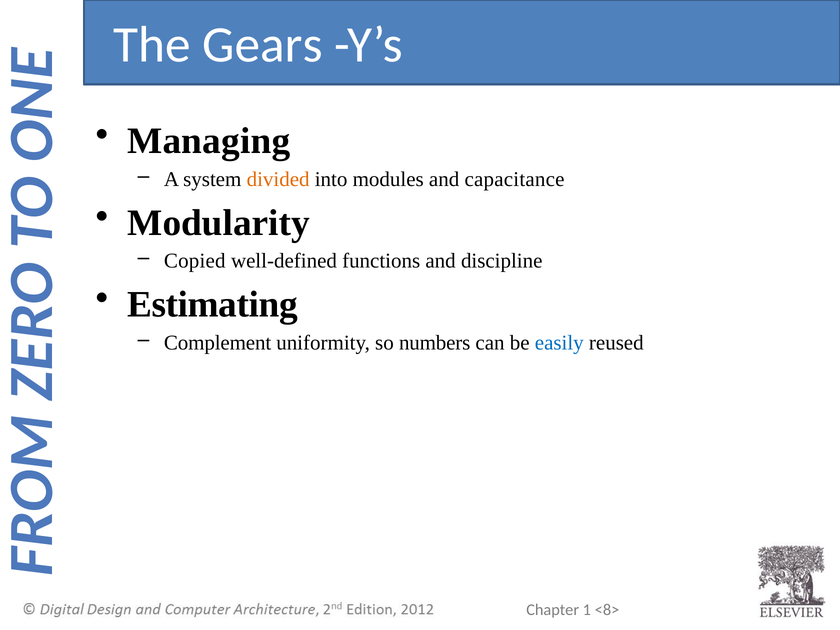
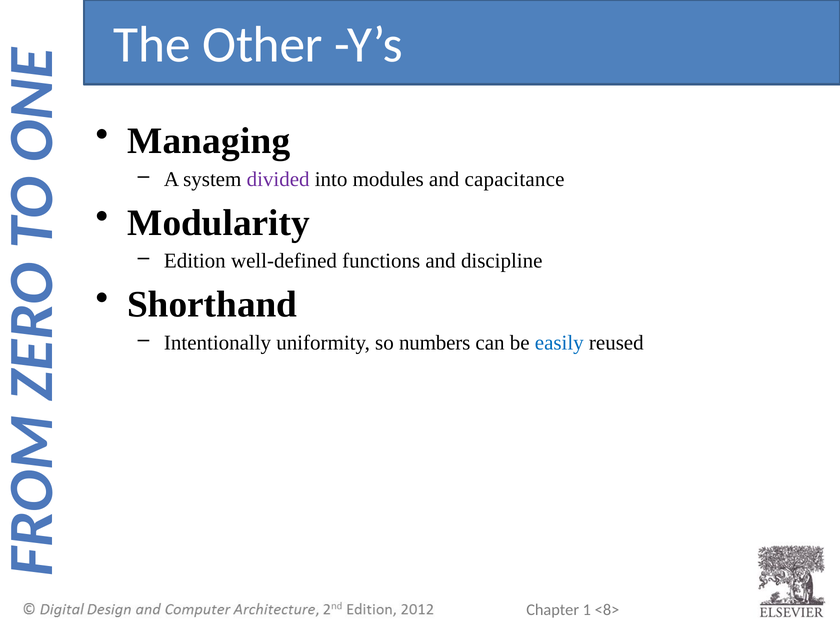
Gears: Gears -> Other
divided colour: orange -> purple
Copied: Copied -> Edition
Estimating: Estimating -> Shorthand
Complement: Complement -> Intentionally
